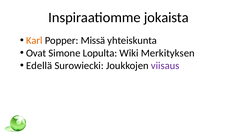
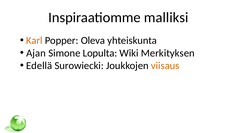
jokaista: jokaista -> malliksi
Missä: Missä -> Oleva
Ovat: Ovat -> Ajan
viisaus colour: purple -> orange
